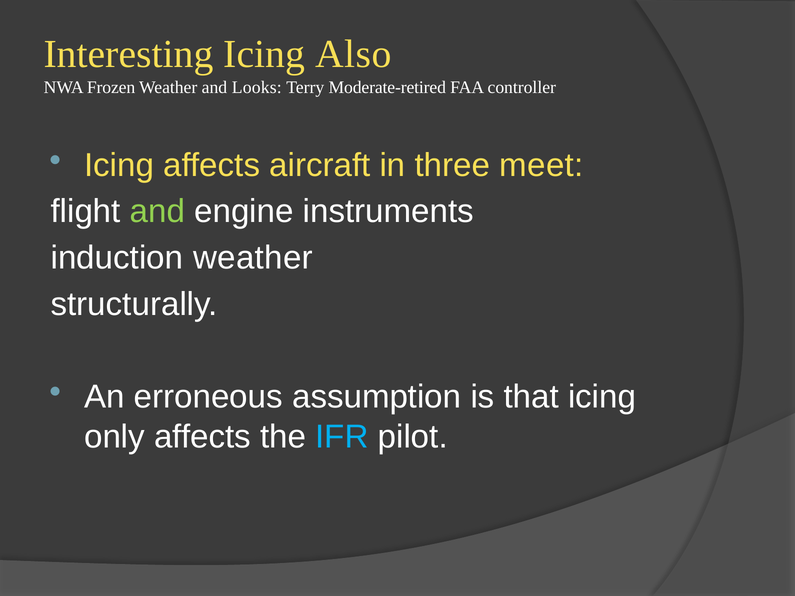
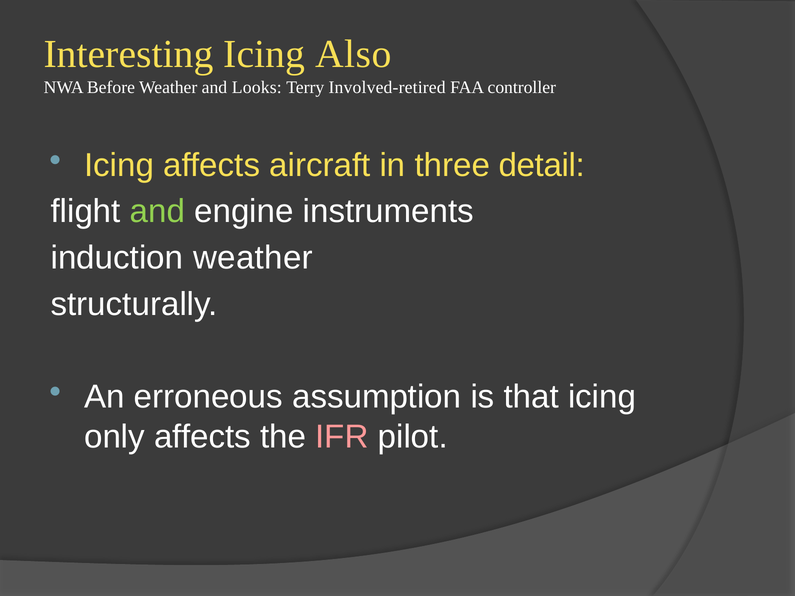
Frozen: Frozen -> Before
Moderate-retired: Moderate-retired -> Involved-retired
meet: meet -> detail
IFR colour: light blue -> pink
